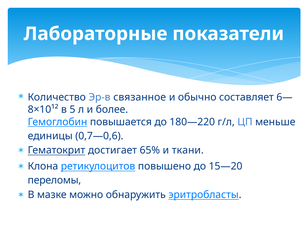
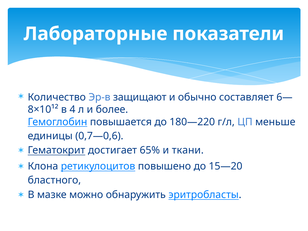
связанное: связанное -> защищают
5: 5 -> 4
переломы: переломы -> бластного
